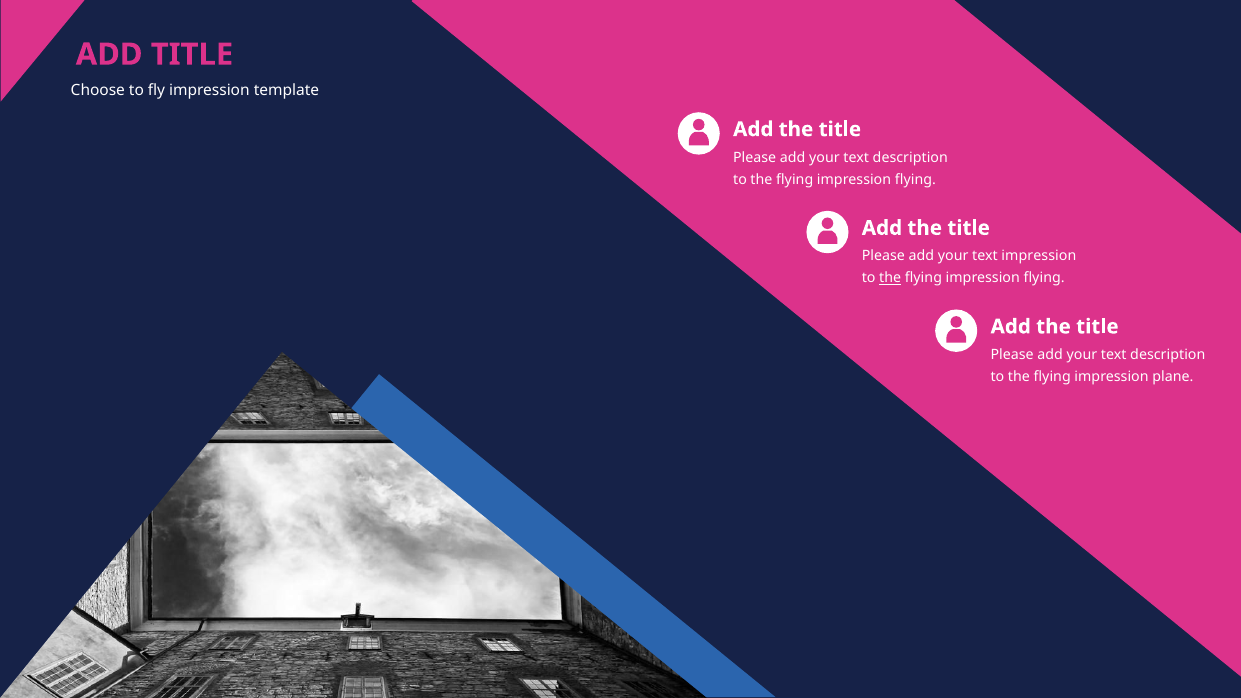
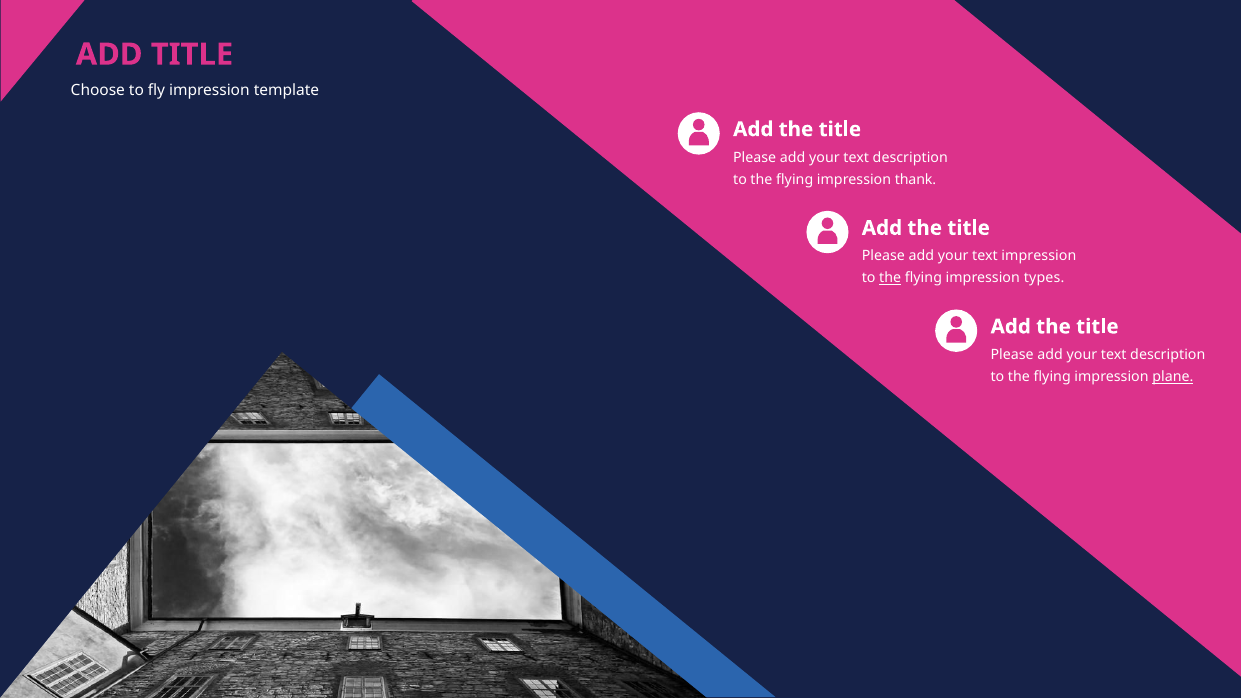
flying at (915, 180): flying -> thank
flying at (1044, 278): flying -> types
plane underline: none -> present
